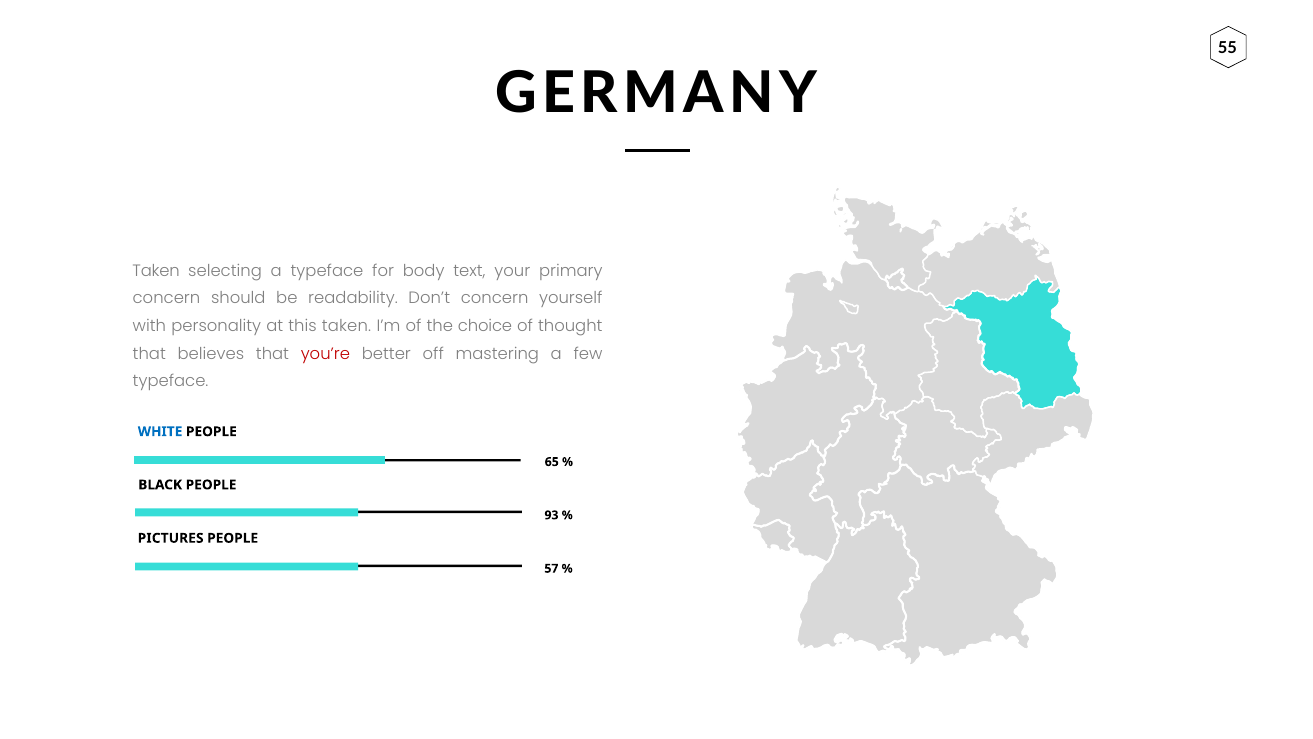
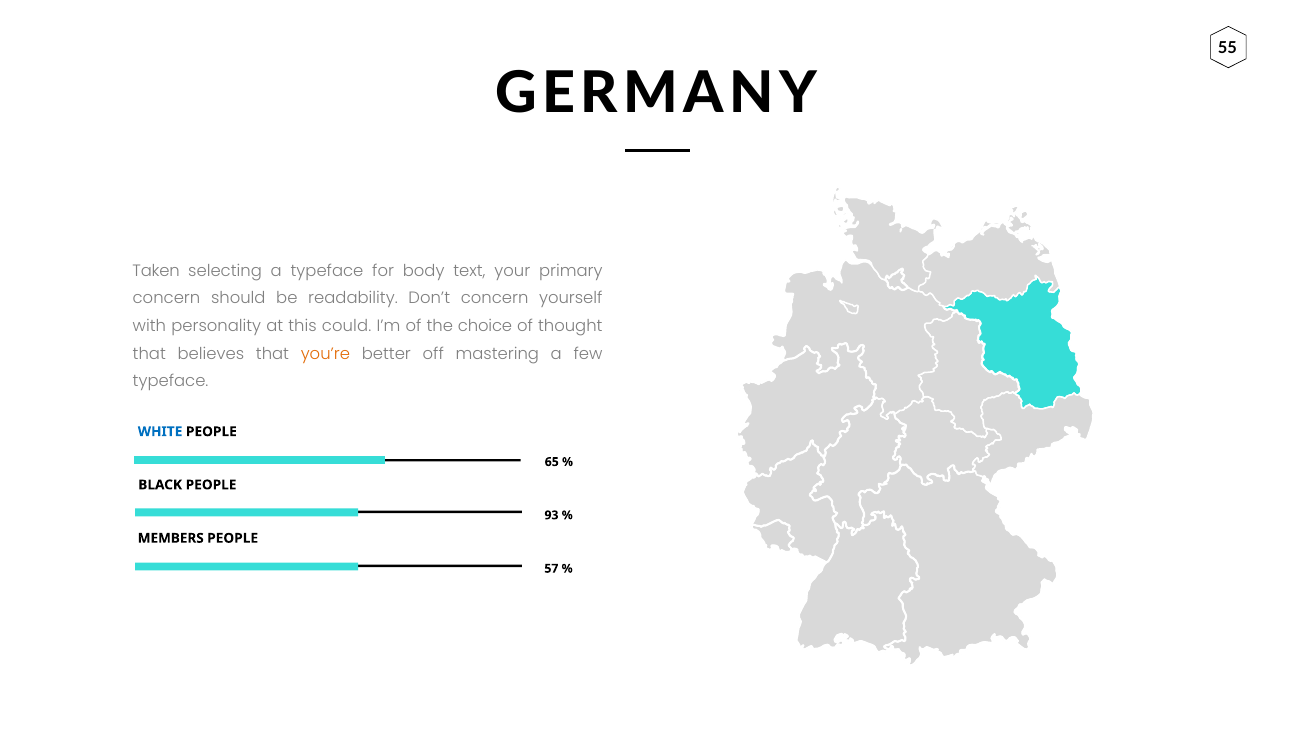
this taken: taken -> could
you’re colour: red -> orange
PICTURES: PICTURES -> MEMBERS
